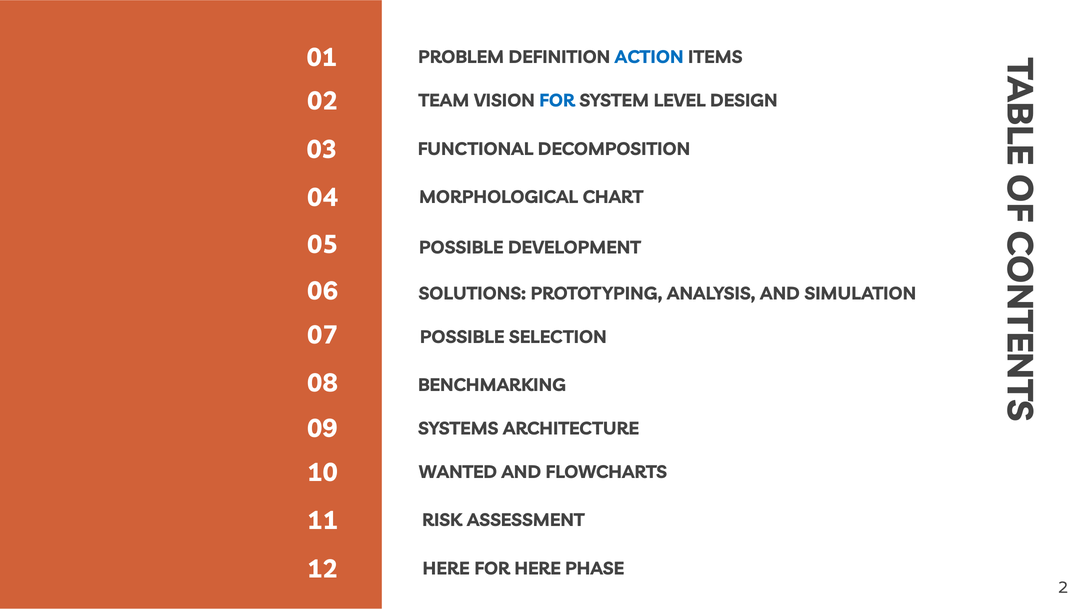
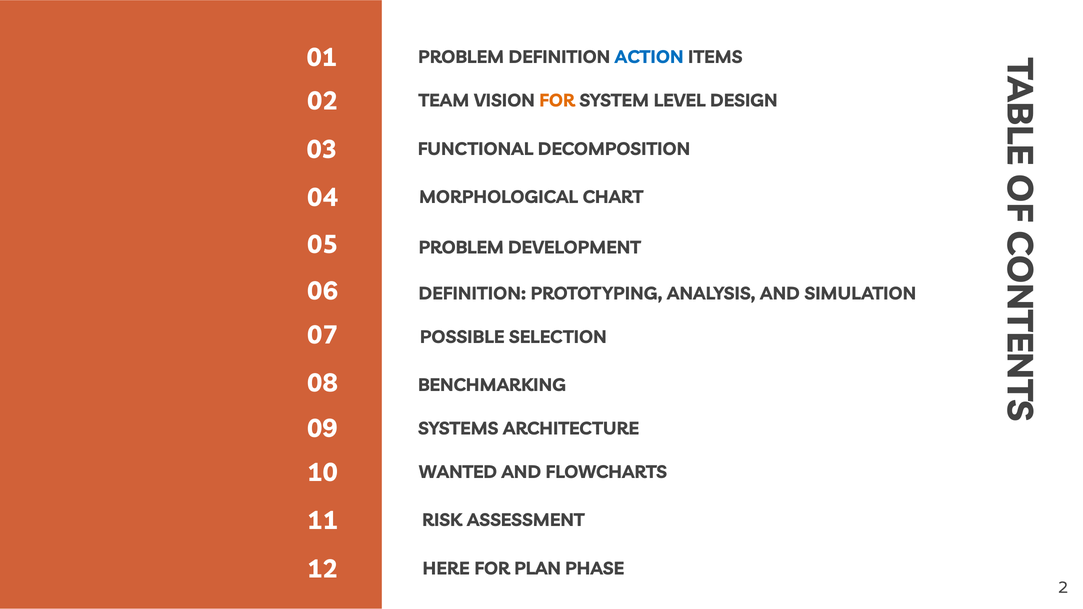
FOR at (557, 101) colour: blue -> orange
POSSIBLE at (461, 248): POSSIBLE -> PROBLEM
SOLUTIONS at (472, 294): SOLUTIONS -> DEFINITION
FOR HERE: HERE -> PLAN
